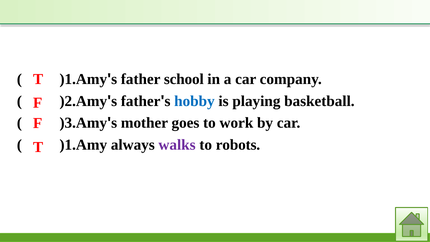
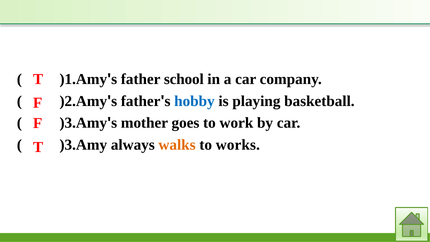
)1.Amy at (83, 145): )1.Amy -> )3.Amy
walks colour: purple -> orange
robots: robots -> works
